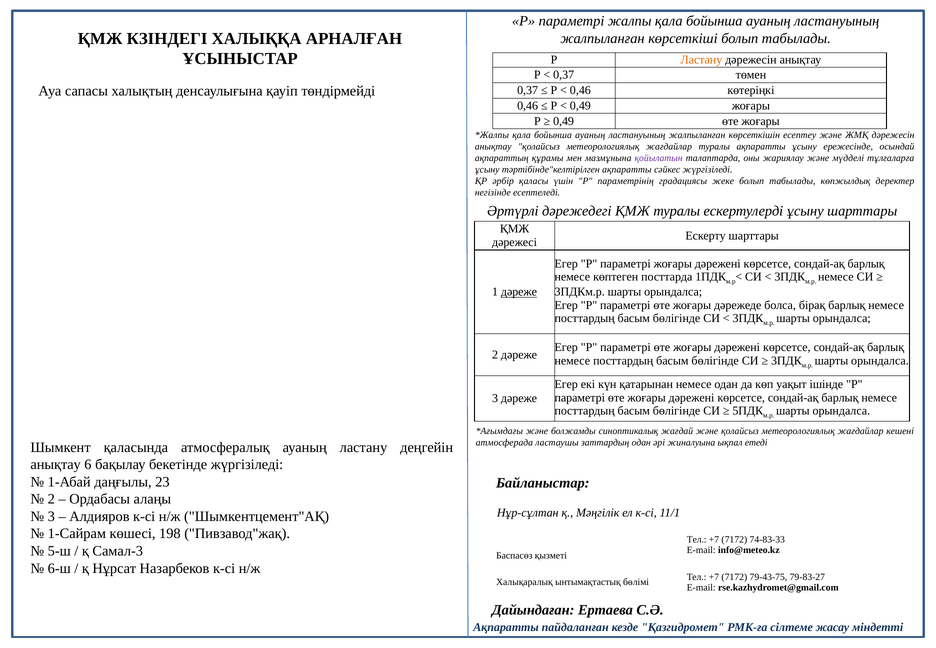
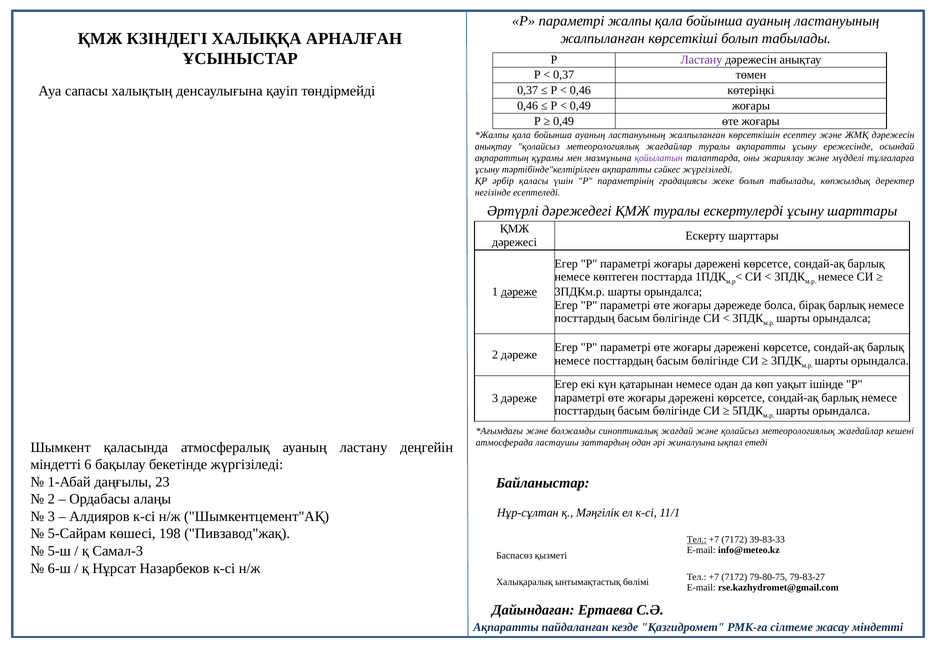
Ластану at (701, 60) colour: orange -> purple
анықтау at (56, 465): анықтау -> міндетті
1-Сайрам: 1-Сайрам -> 5-Сайрам
Тел at (697, 540) underline: none -> present
74-83-33: 74-83-33 -> 39-83-33
79-43-75: 79-43-75 -> 79-80-75
